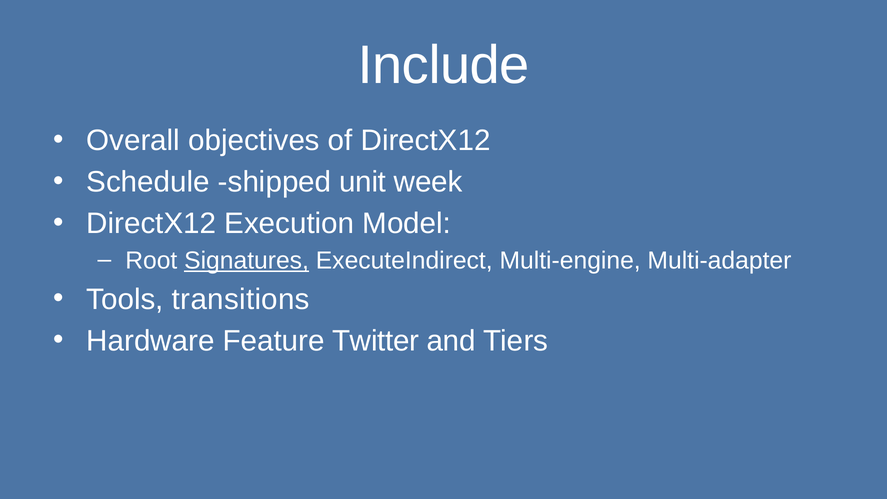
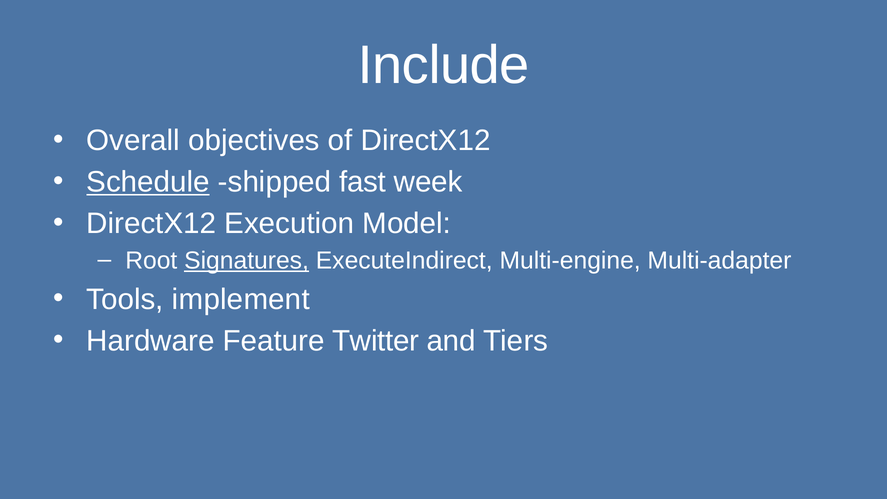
Schedule underline: none -> present
unit: unit -> fast
transitions: transitions -> implement
